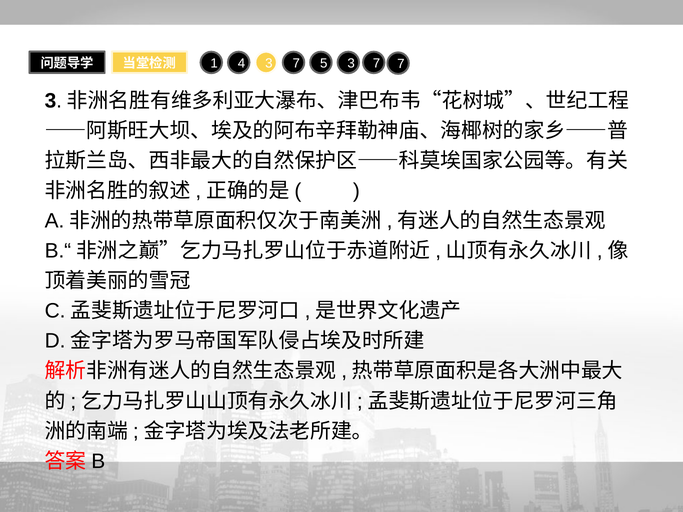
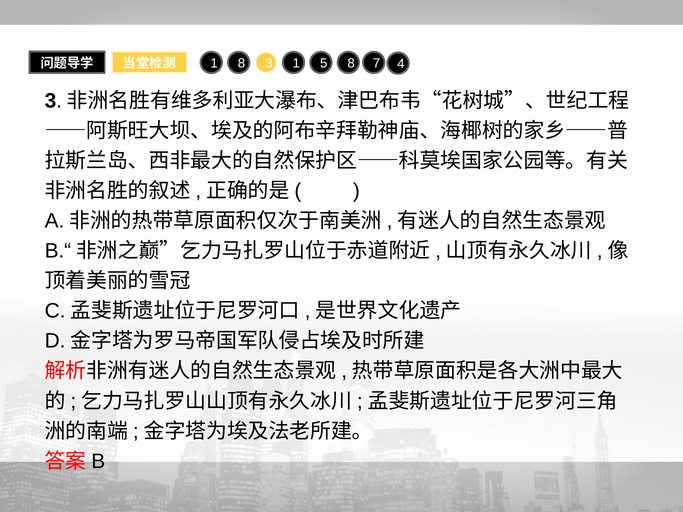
7 7: 7 -> 4
1 4: 4 -> 8
3 7: 7 -> 1
5 3: 3 -> 8
